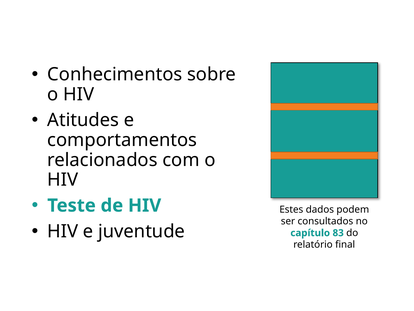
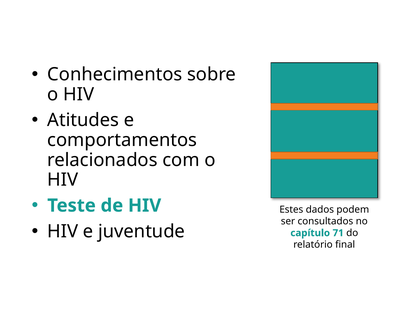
83: 83 -> 71
